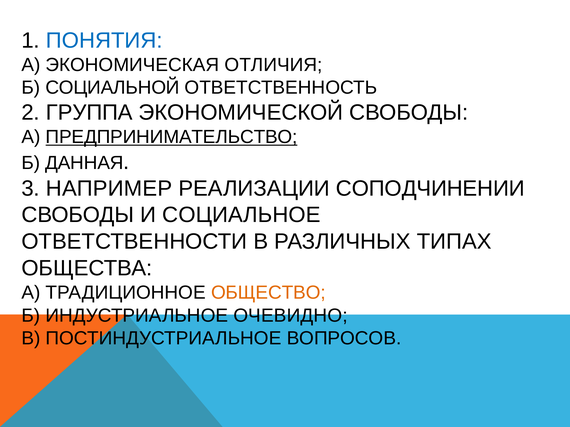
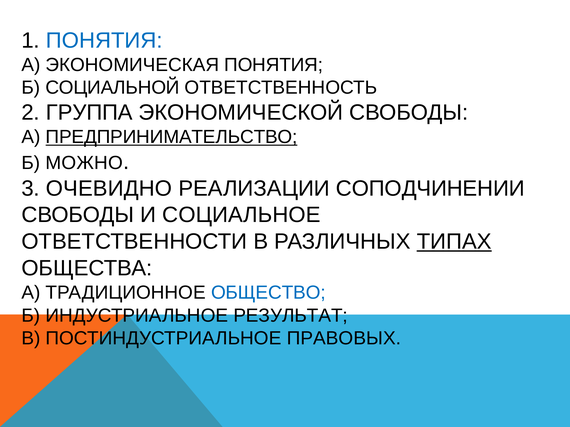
ЭКОНОМИЧЕСКАЯ ОТЛИЧИЯ: ОТЛИЧИЯ -> ПОНЯТИЯ
ДАННАЯ: ДАННАЯ -> МОЖНО
НАПРИМЕР: НАПРИМЕР -> ОЧЕВИДНО
ТИПАХ underline: none -> present
ОБЩЕСТВО colour: orange -> blue
ОЧЕВИДНО: ОЧЕВИДНО -> РЕЗУЛЬТАТ
ВОПРОСОВ: ВОПРОСОВ -> ПРАВОВЫХ
